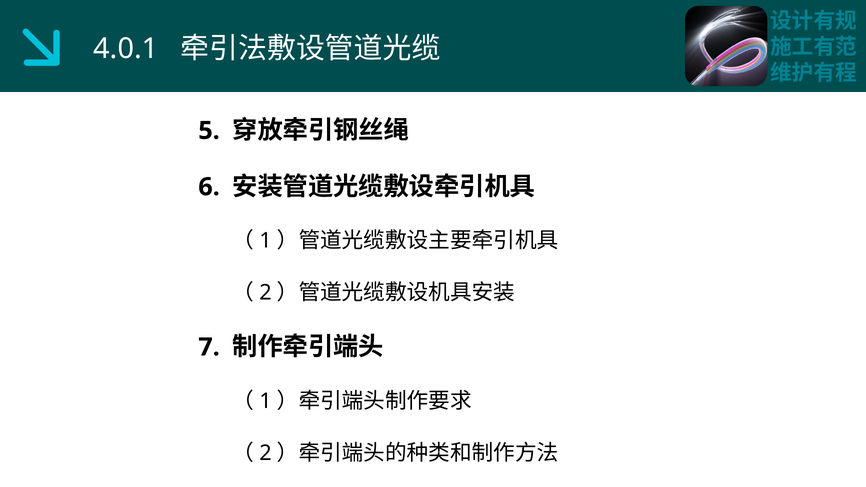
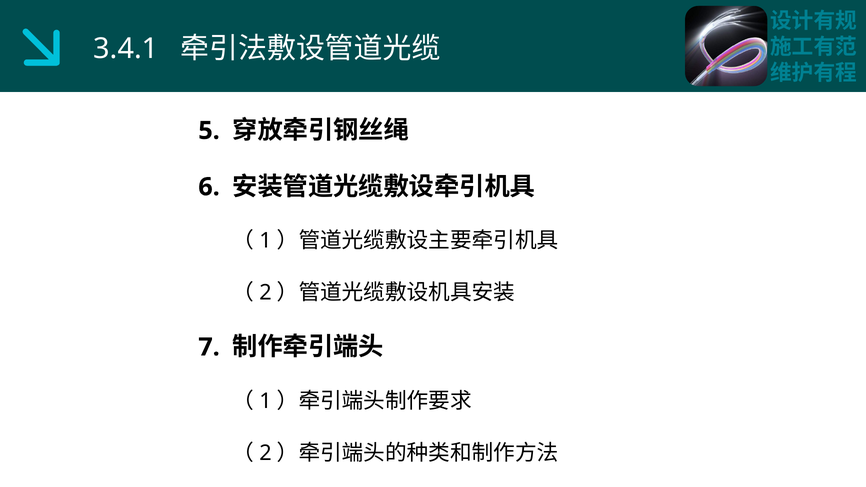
4.0.1: 4.0.1 -> 3.4.1
